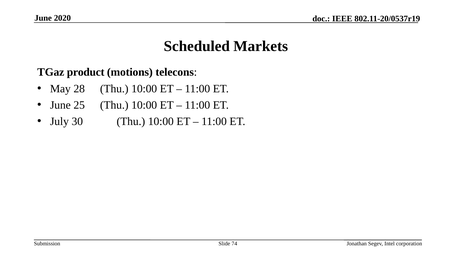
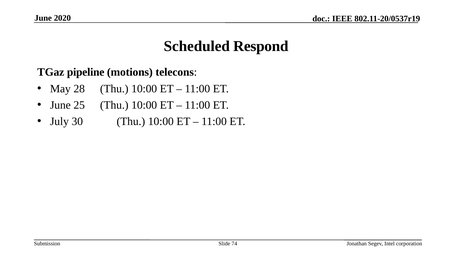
Markets: Markets -> Respond
product: product -> pipeline
